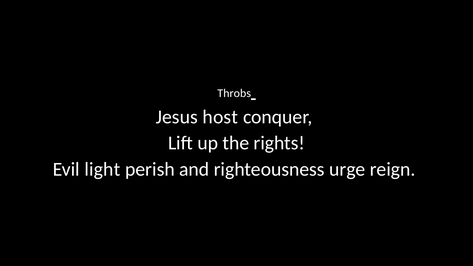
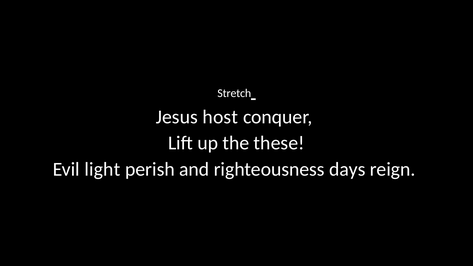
Throbs: Throbs -> Stretch
rights: rights -> these
urge: urge -> days
